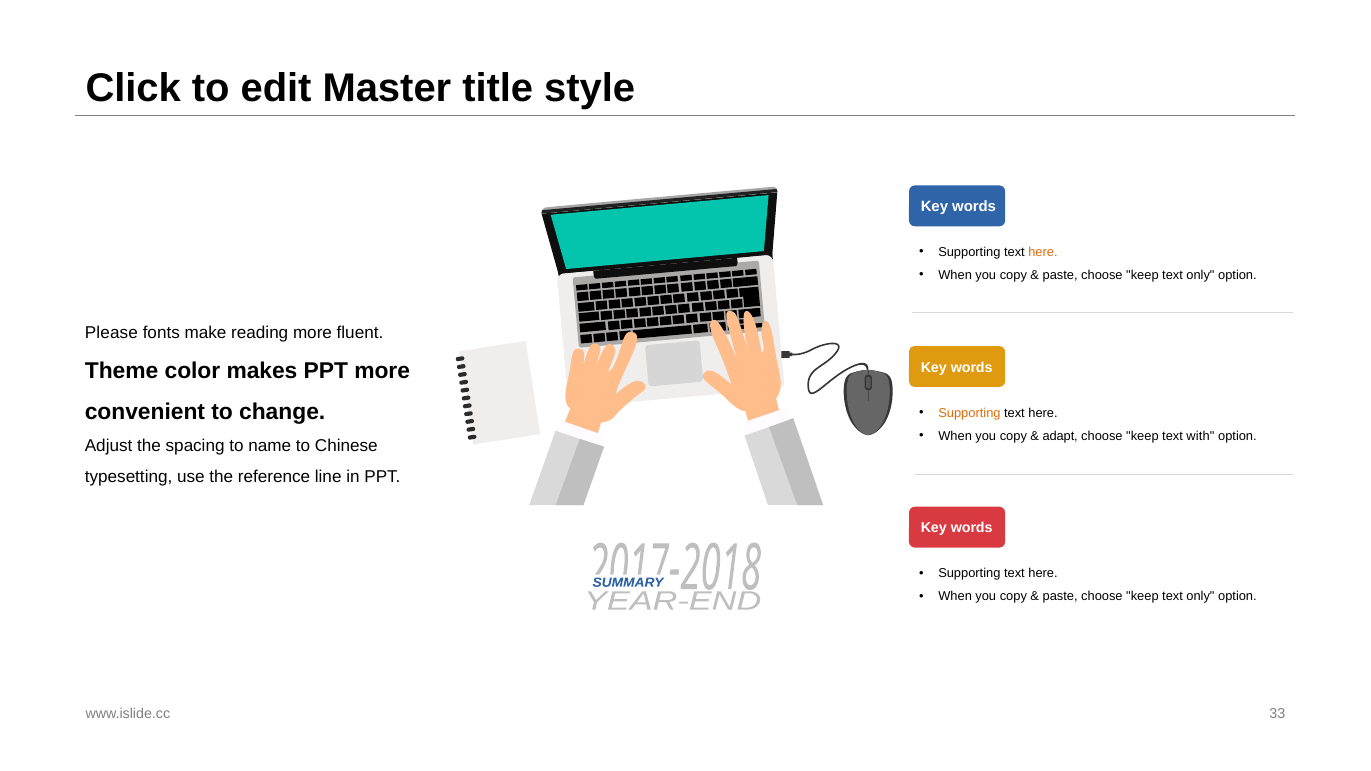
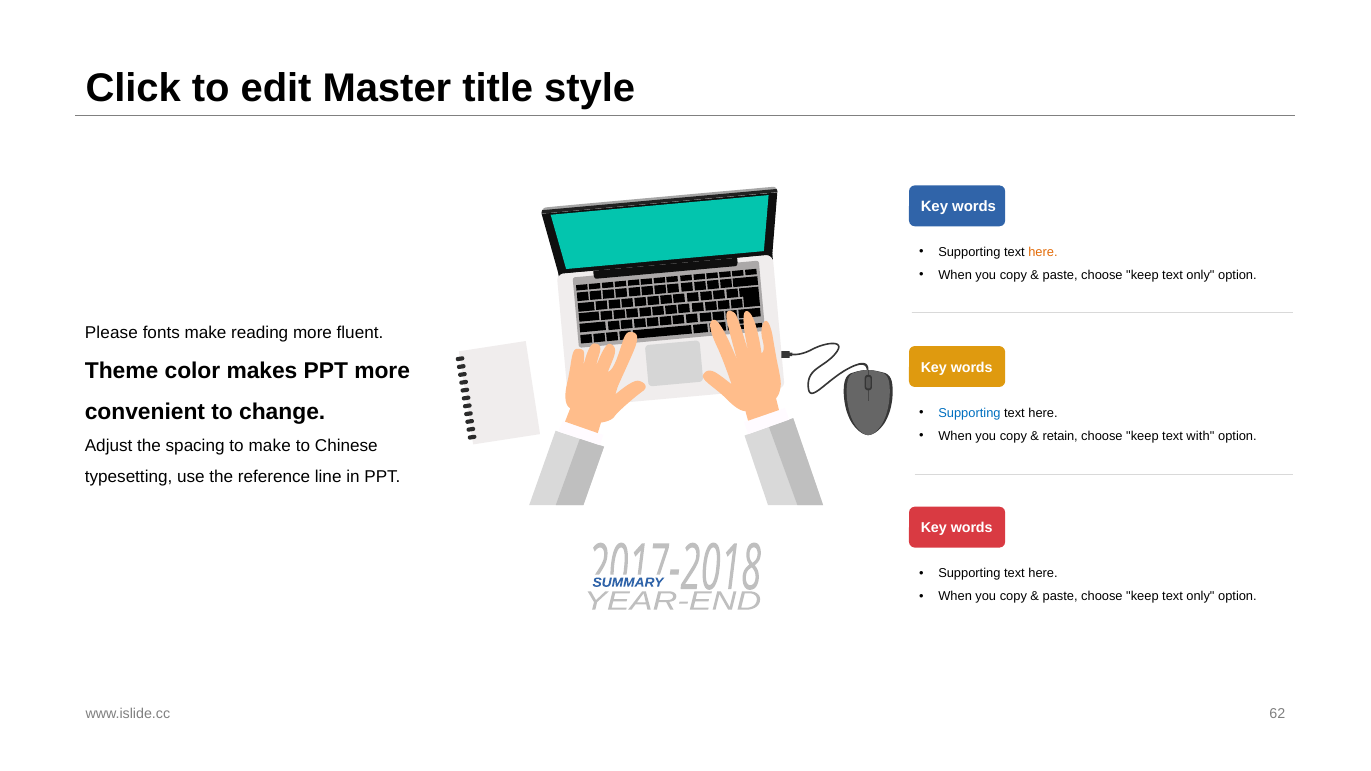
Supporting at (969, 413) colour: orange -> blue
adapt: adapt -> retain
to name: name -> make
33: 33 -> 62
